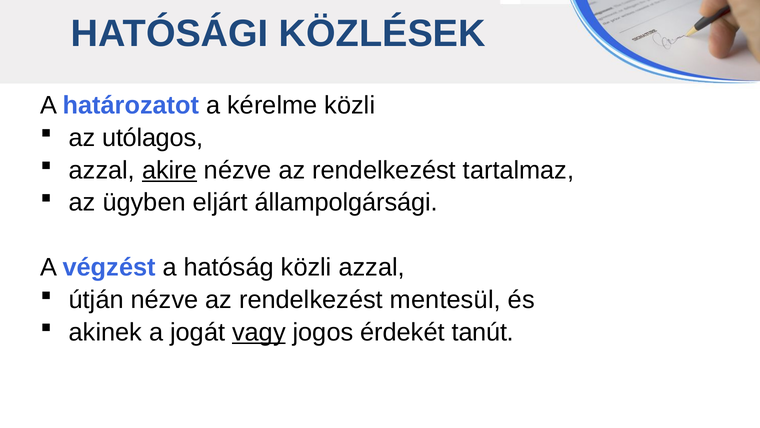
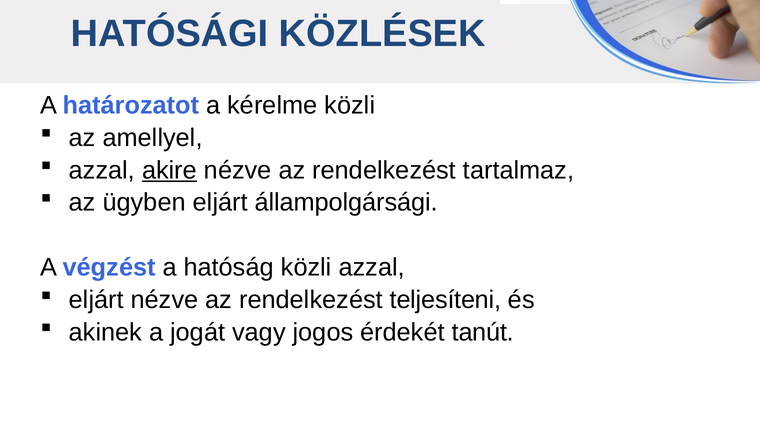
utólagos: utólagos -> amellyel
útján at (96, 300): útján -> eljárt
mentesül: mentesül -> teljesíteni
vagy underline: present -> none
